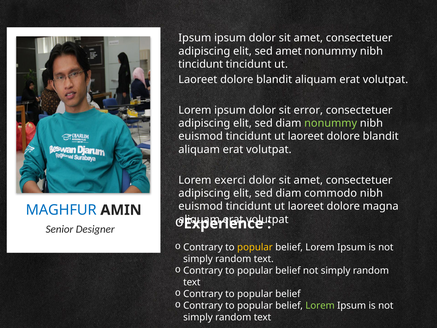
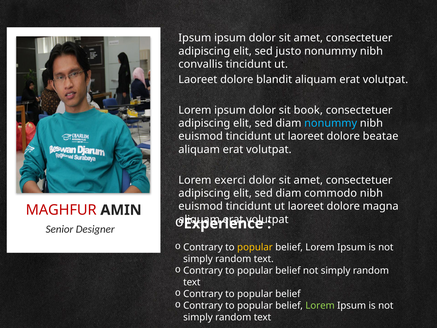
sed amet: amet -> justo
tincidunt at (201, 64): tincidunt -> convallis
error: error -> book
nonummy at (331, 123) colour: light green -> light blue
blandit at (381, 136): blandit -> beatae
MAGHFUR colour: blue -> red
